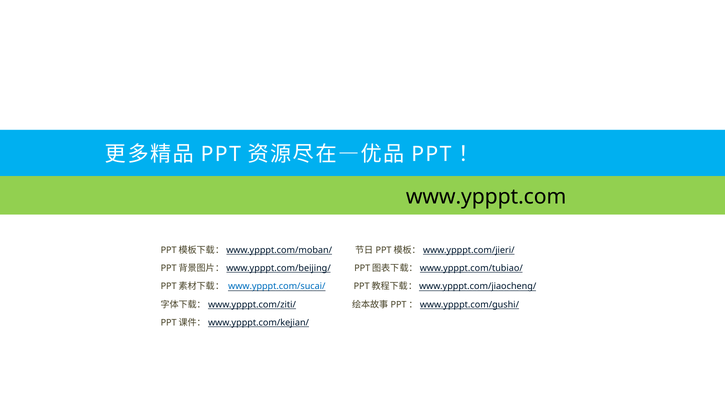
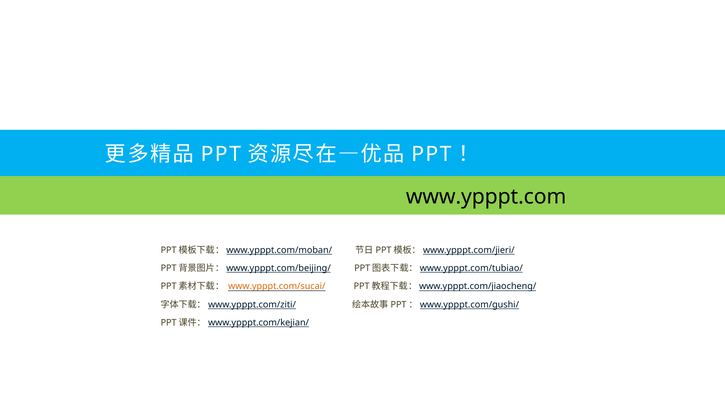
www.ypppt.com/sucai/ colour: blue -> orange
